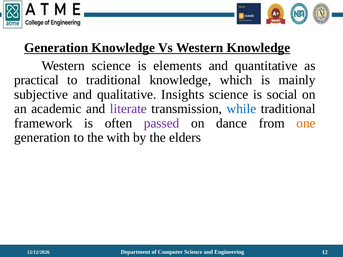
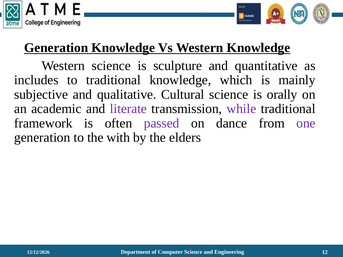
elements: elements -> sculpture
practical: practical -> includes
Insights: Insights -> Cultural
social: social -> orally
while colour: blue -> purple
one colour: orange -> purple
